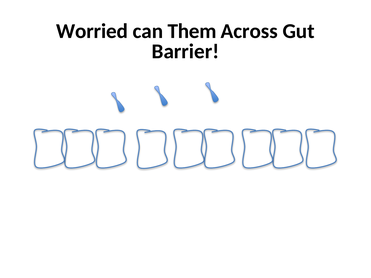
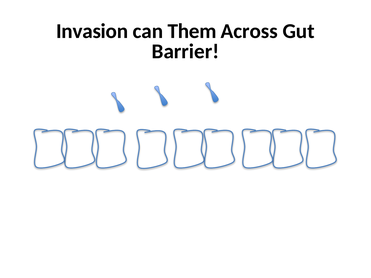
Worried: Worried -> Invasion
